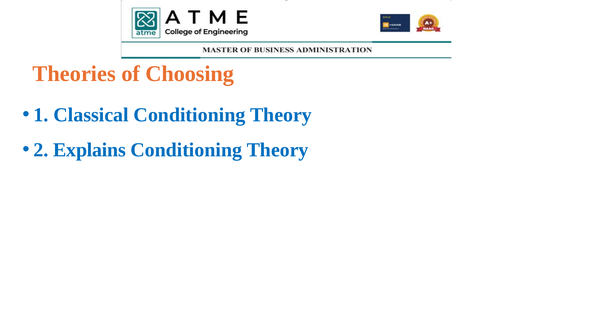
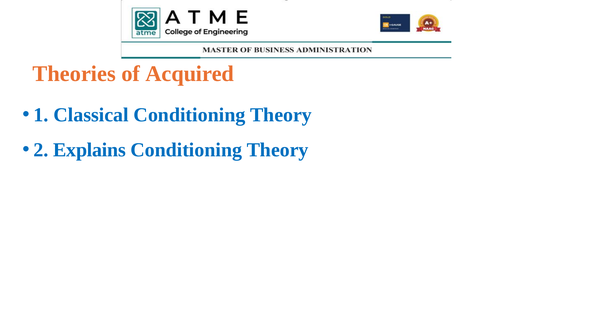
Choosing: Choosing -> Acquired
